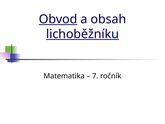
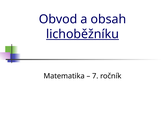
Obvod underline: present -> none
